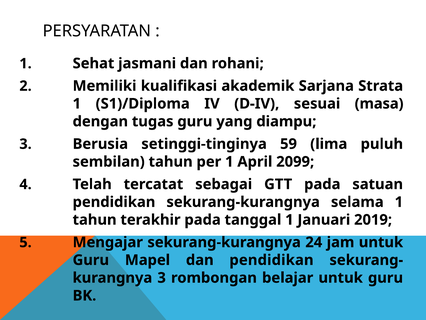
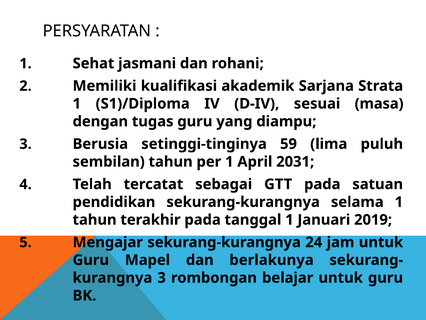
2099: 2099 -> 2031
dan pendidikan: pendidikan -> berlakunya
